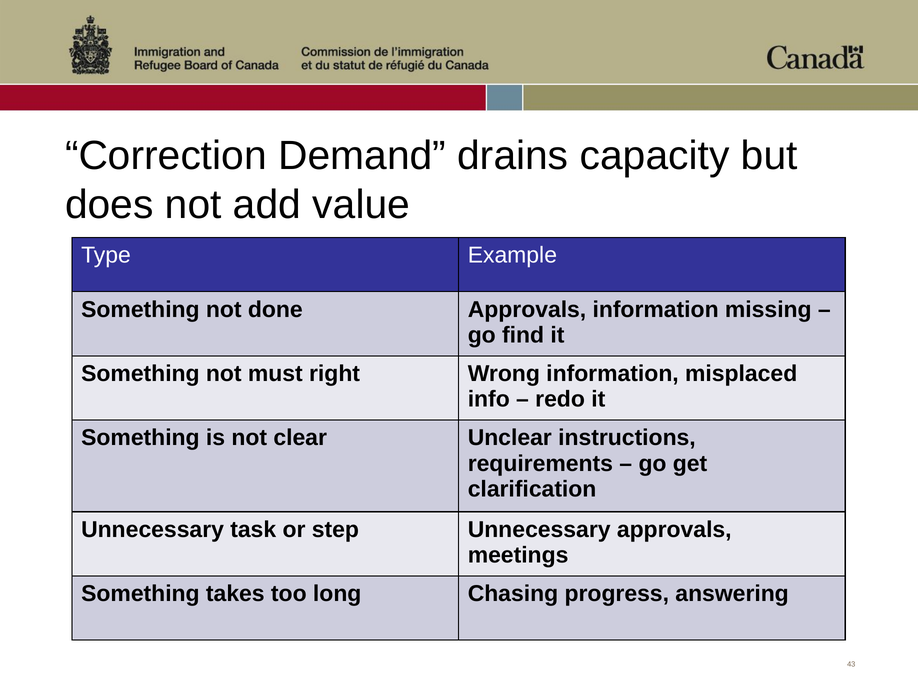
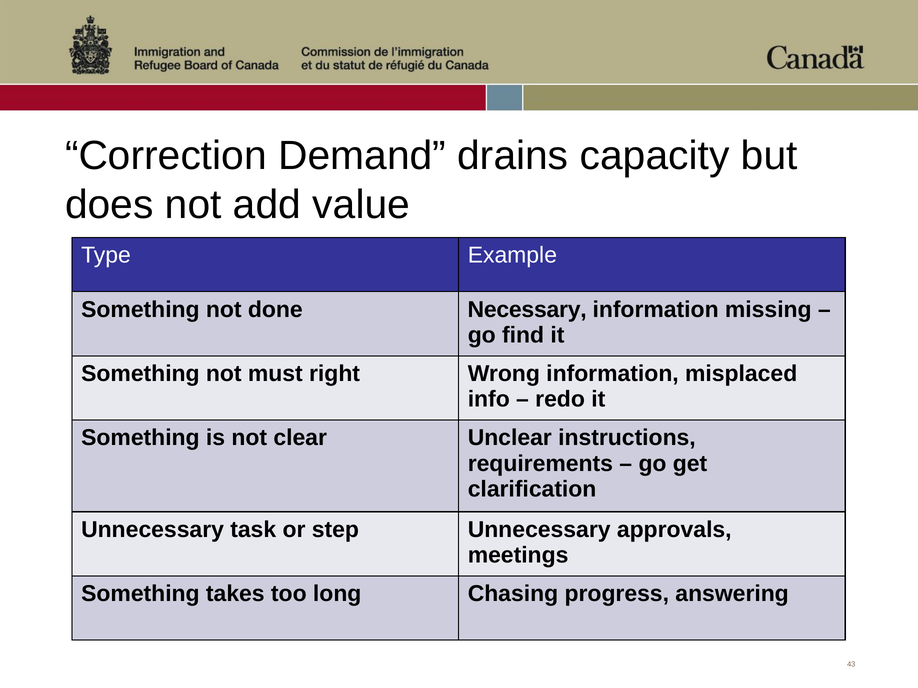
done Approvals: Approvals -> Necessary
